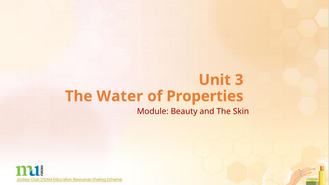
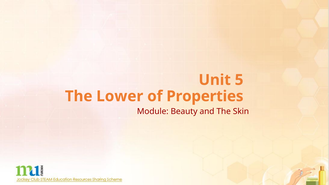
3: 3 -> 5
Water: Water -> Lower
